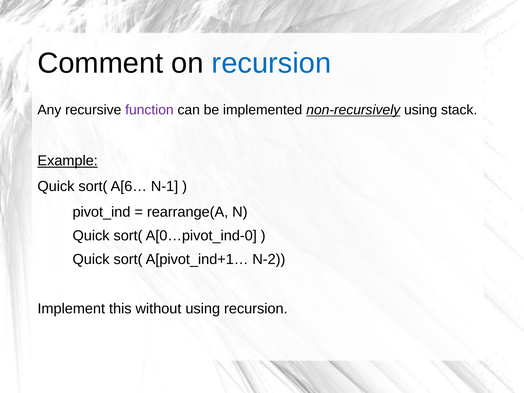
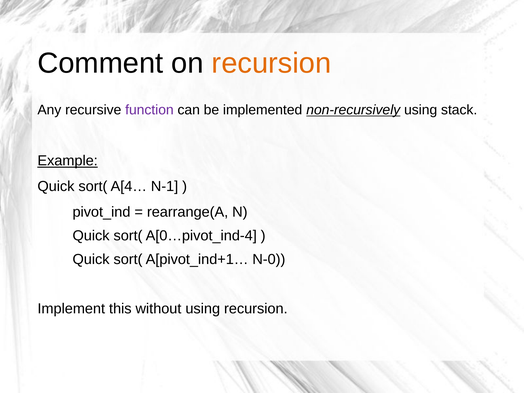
recursion at (271, 63) colour: blue -> orange
A[6…: A[6… -> A[4…
A[0…pivot_ind-0: A[0…pivot_ind-0 -> A[0…pivot_ind-4
N-2: N-2 -> N-0
